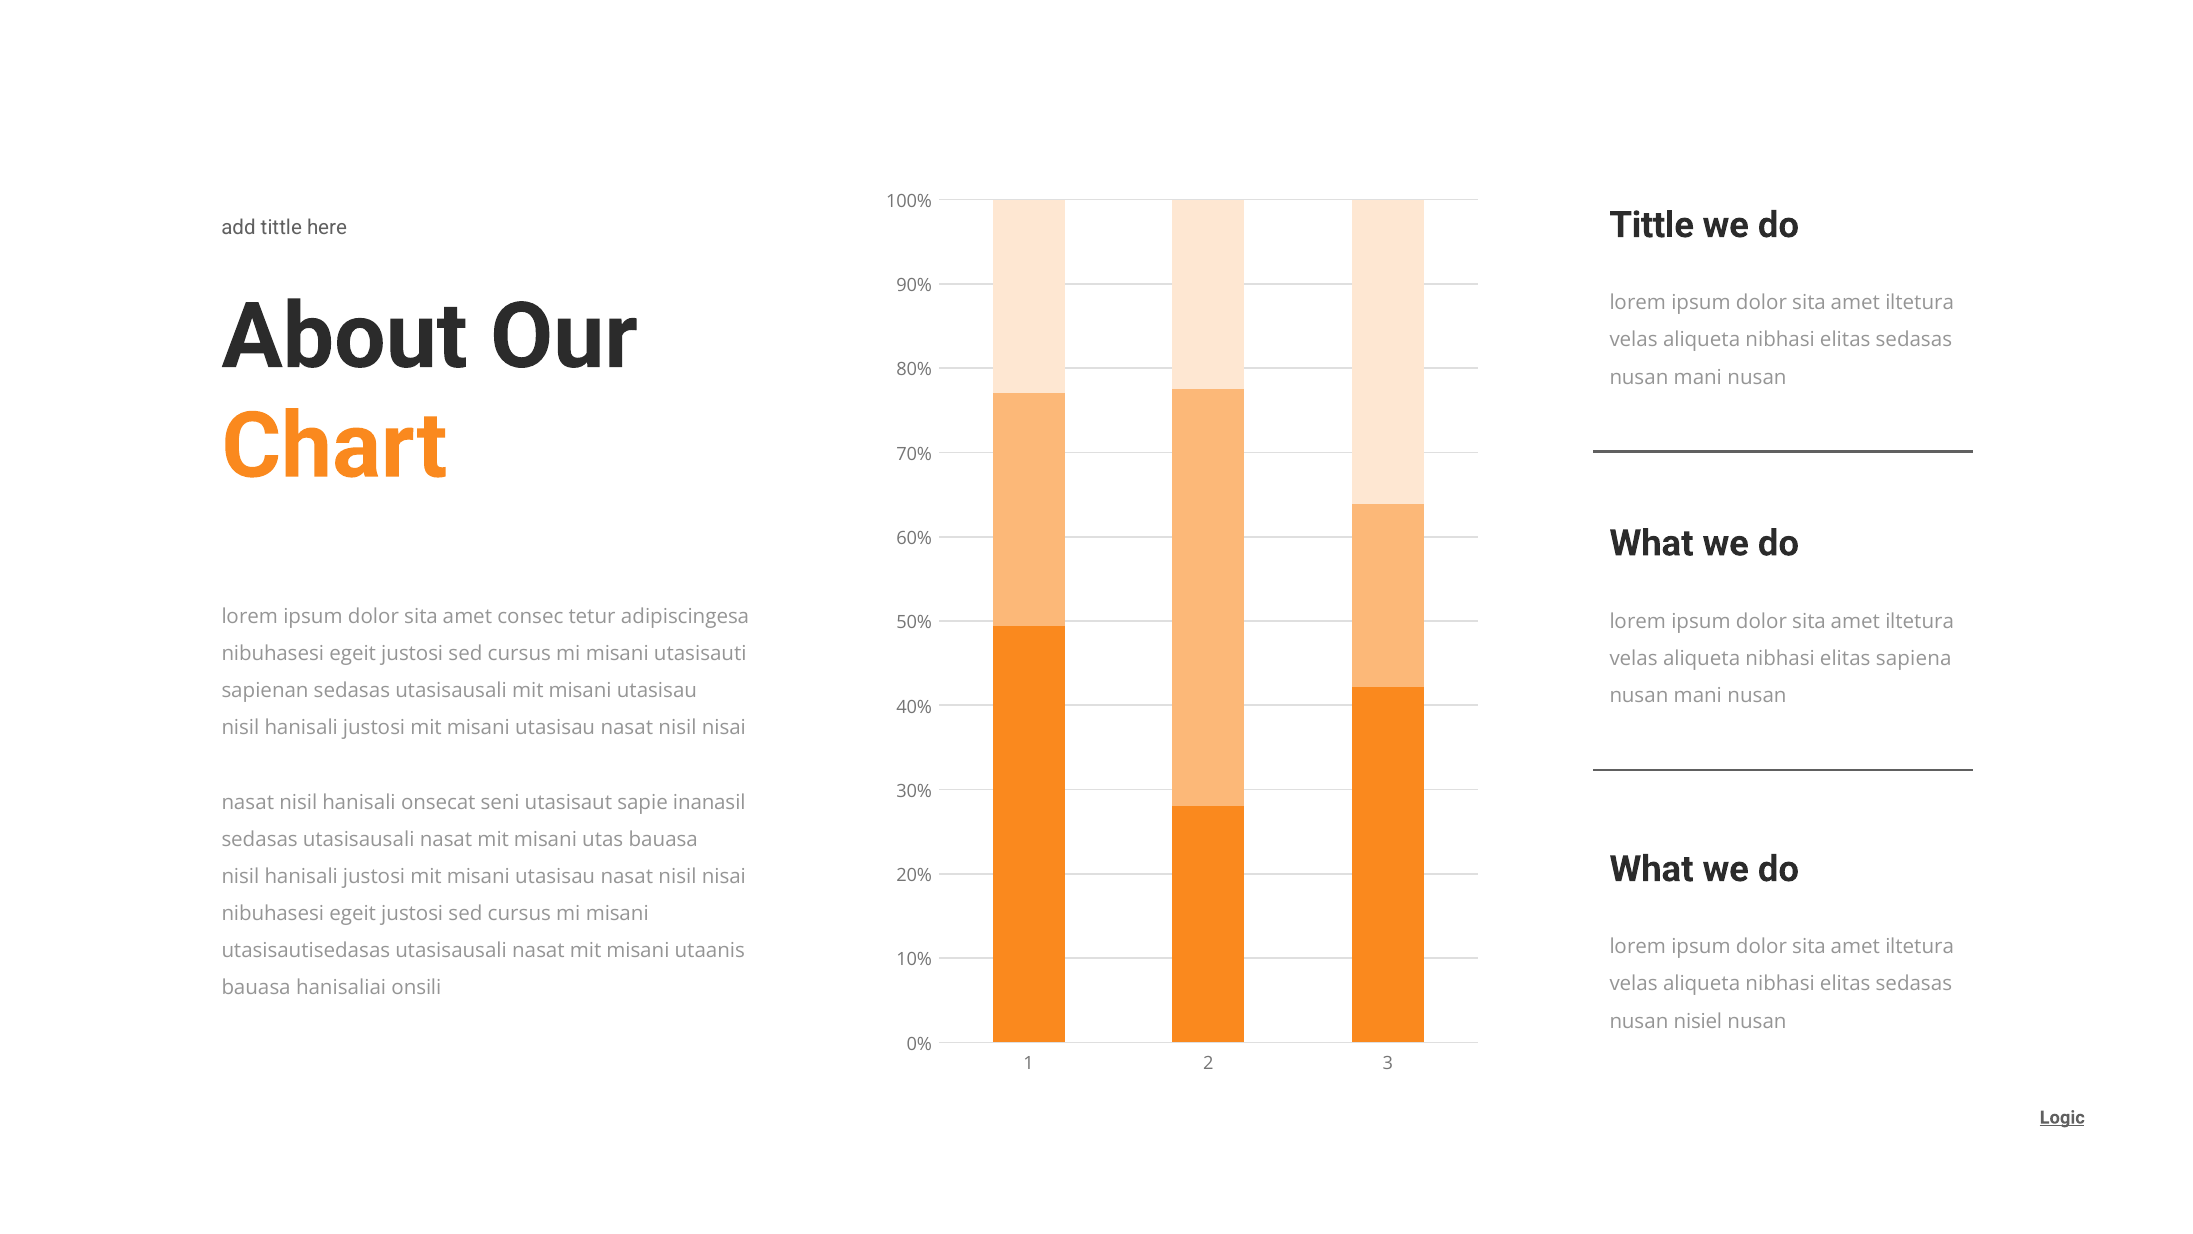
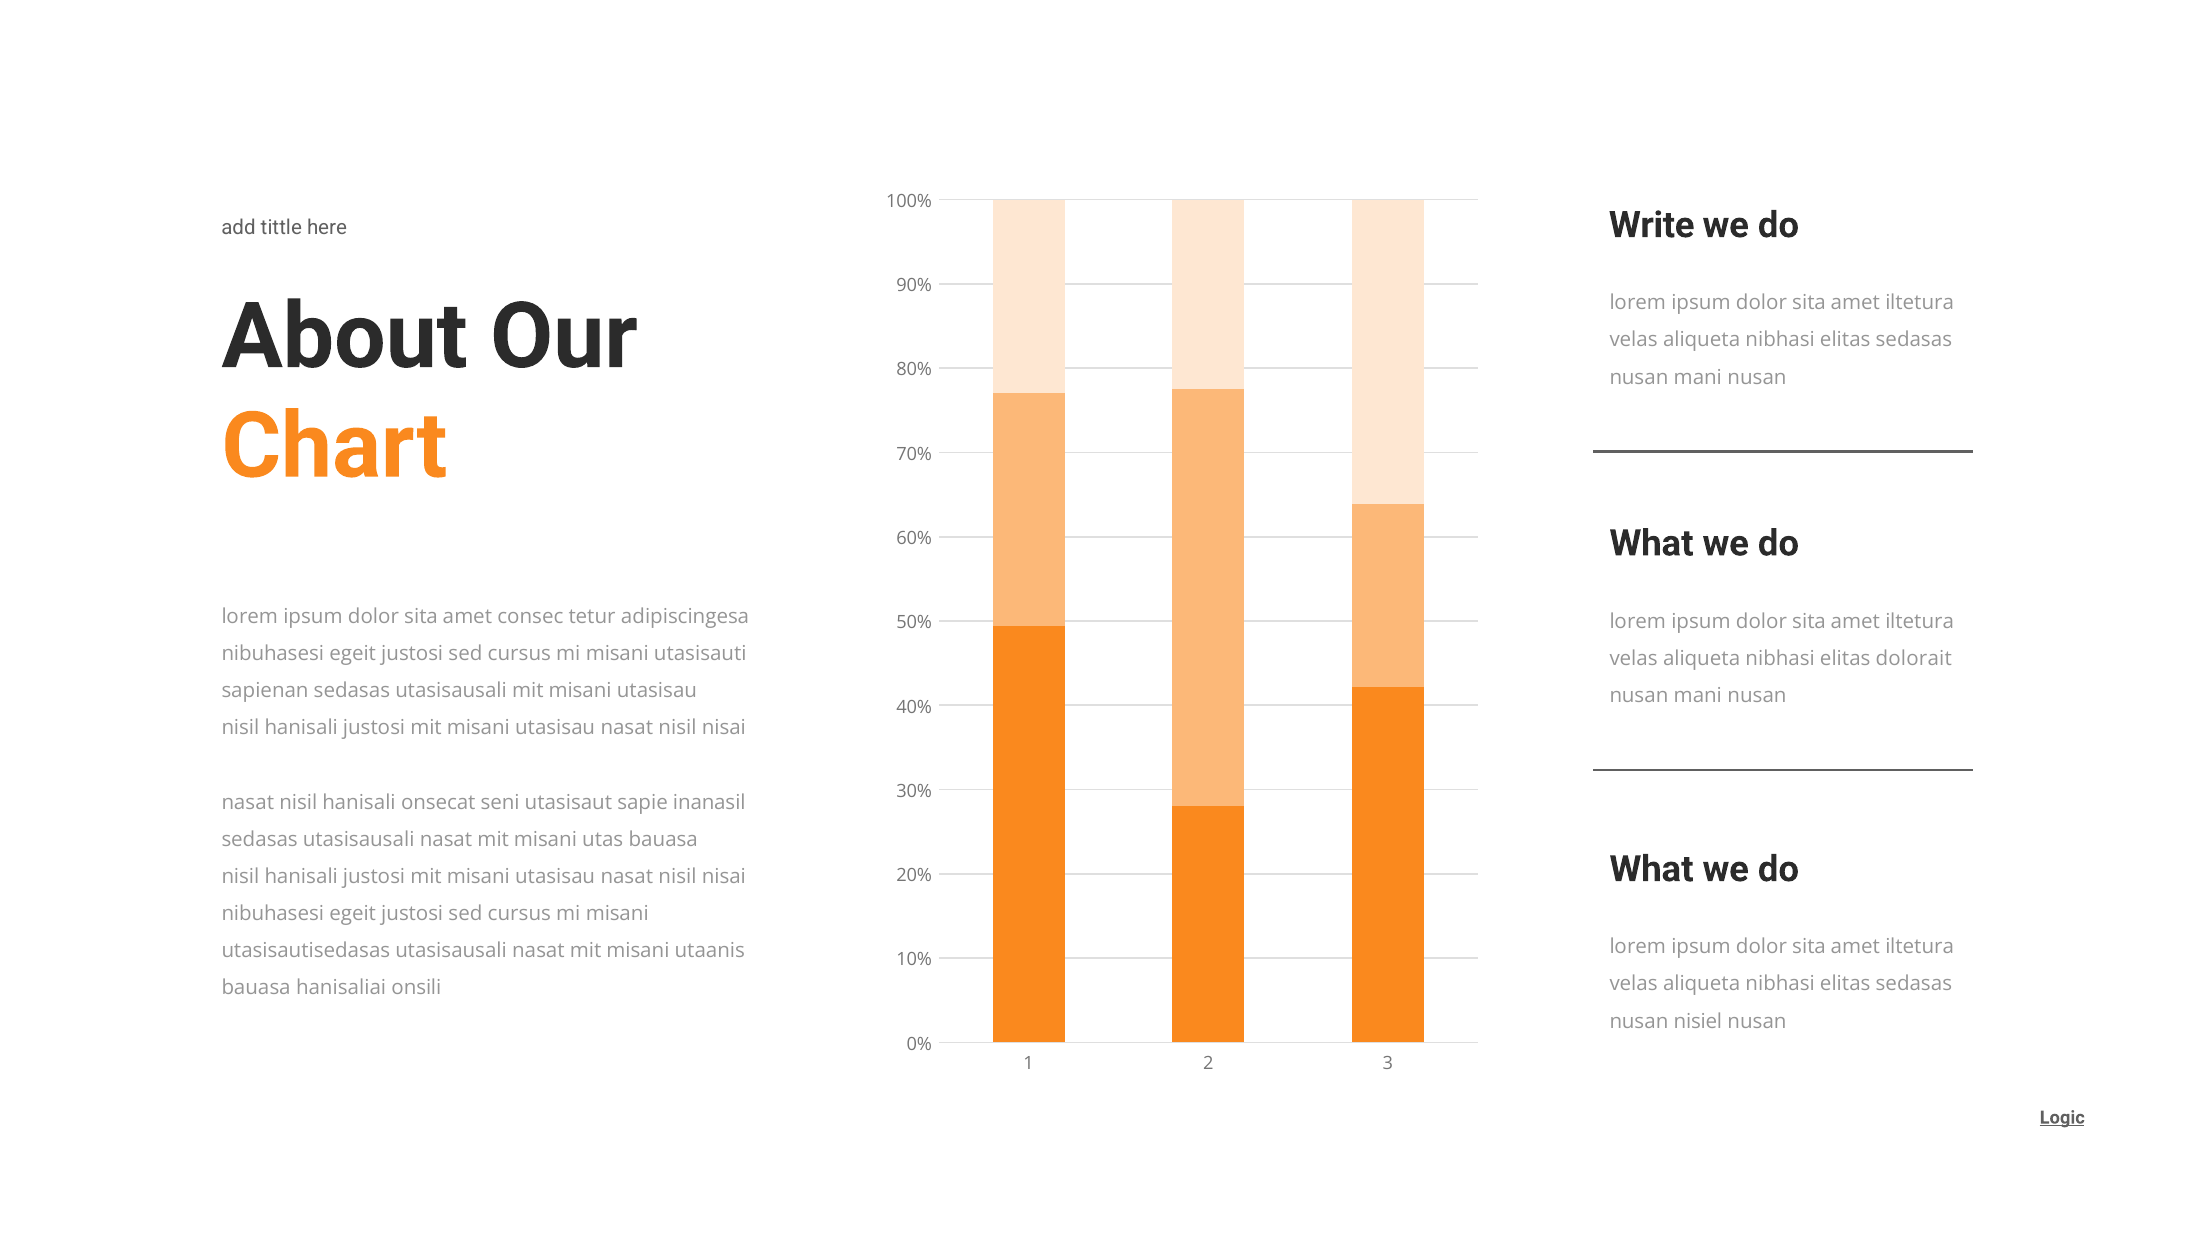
Tittle at (1652, 225): Tittle -> Write
sapiena: sapiena -> dolorait
